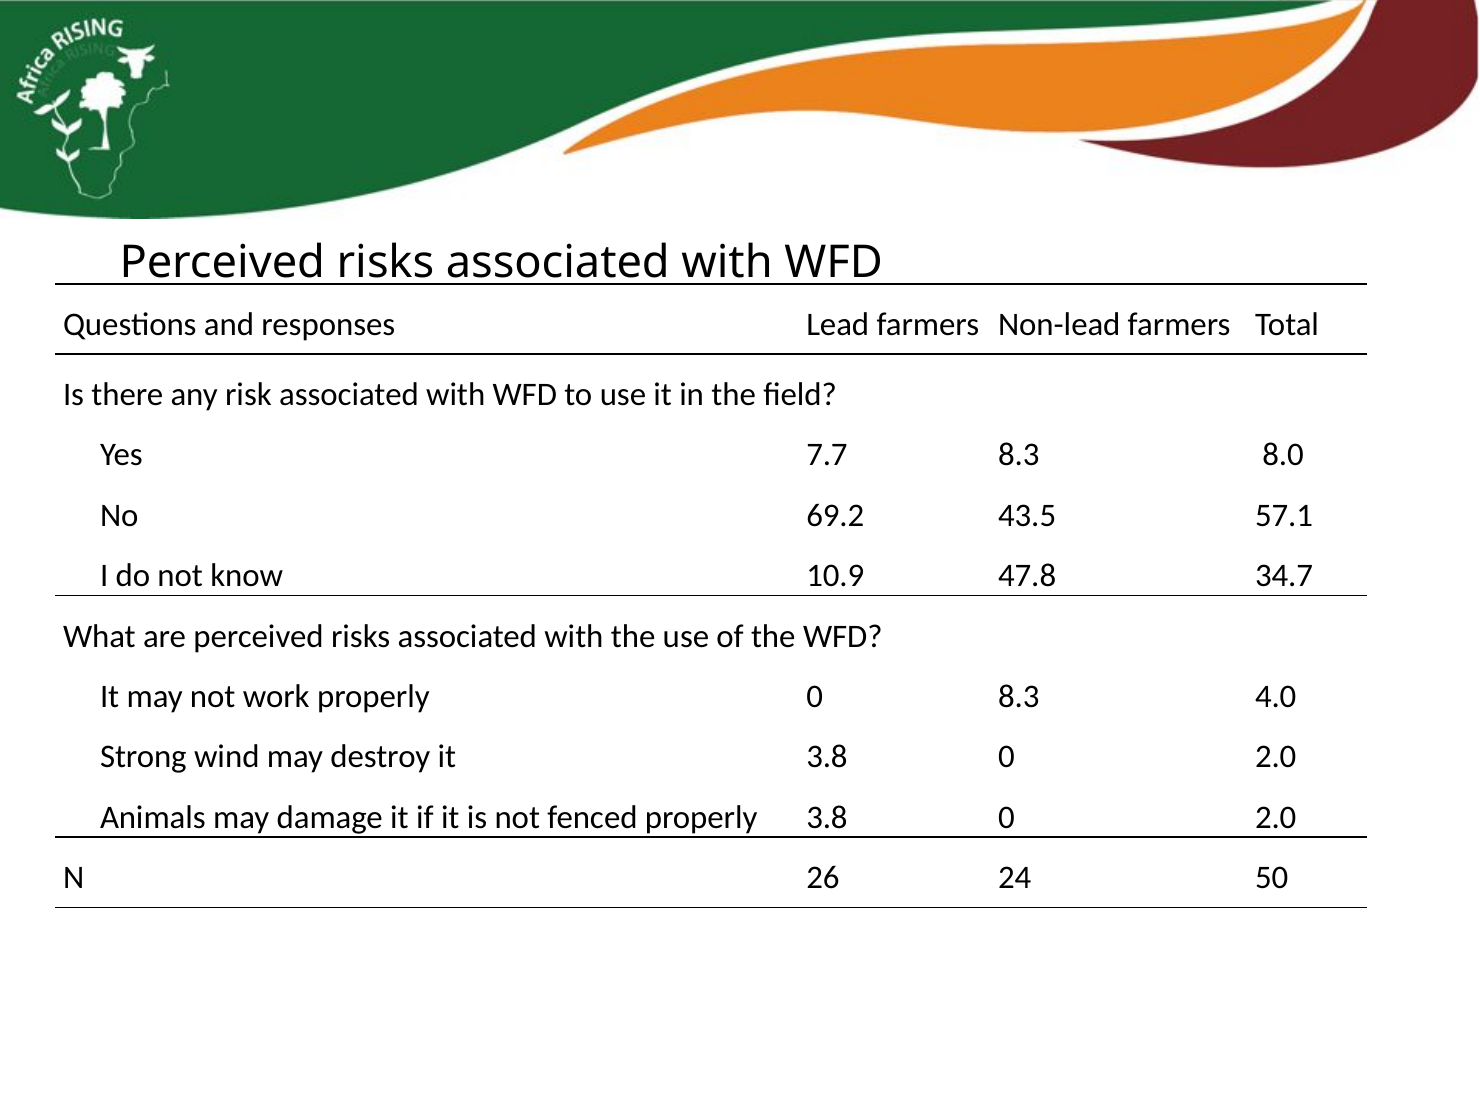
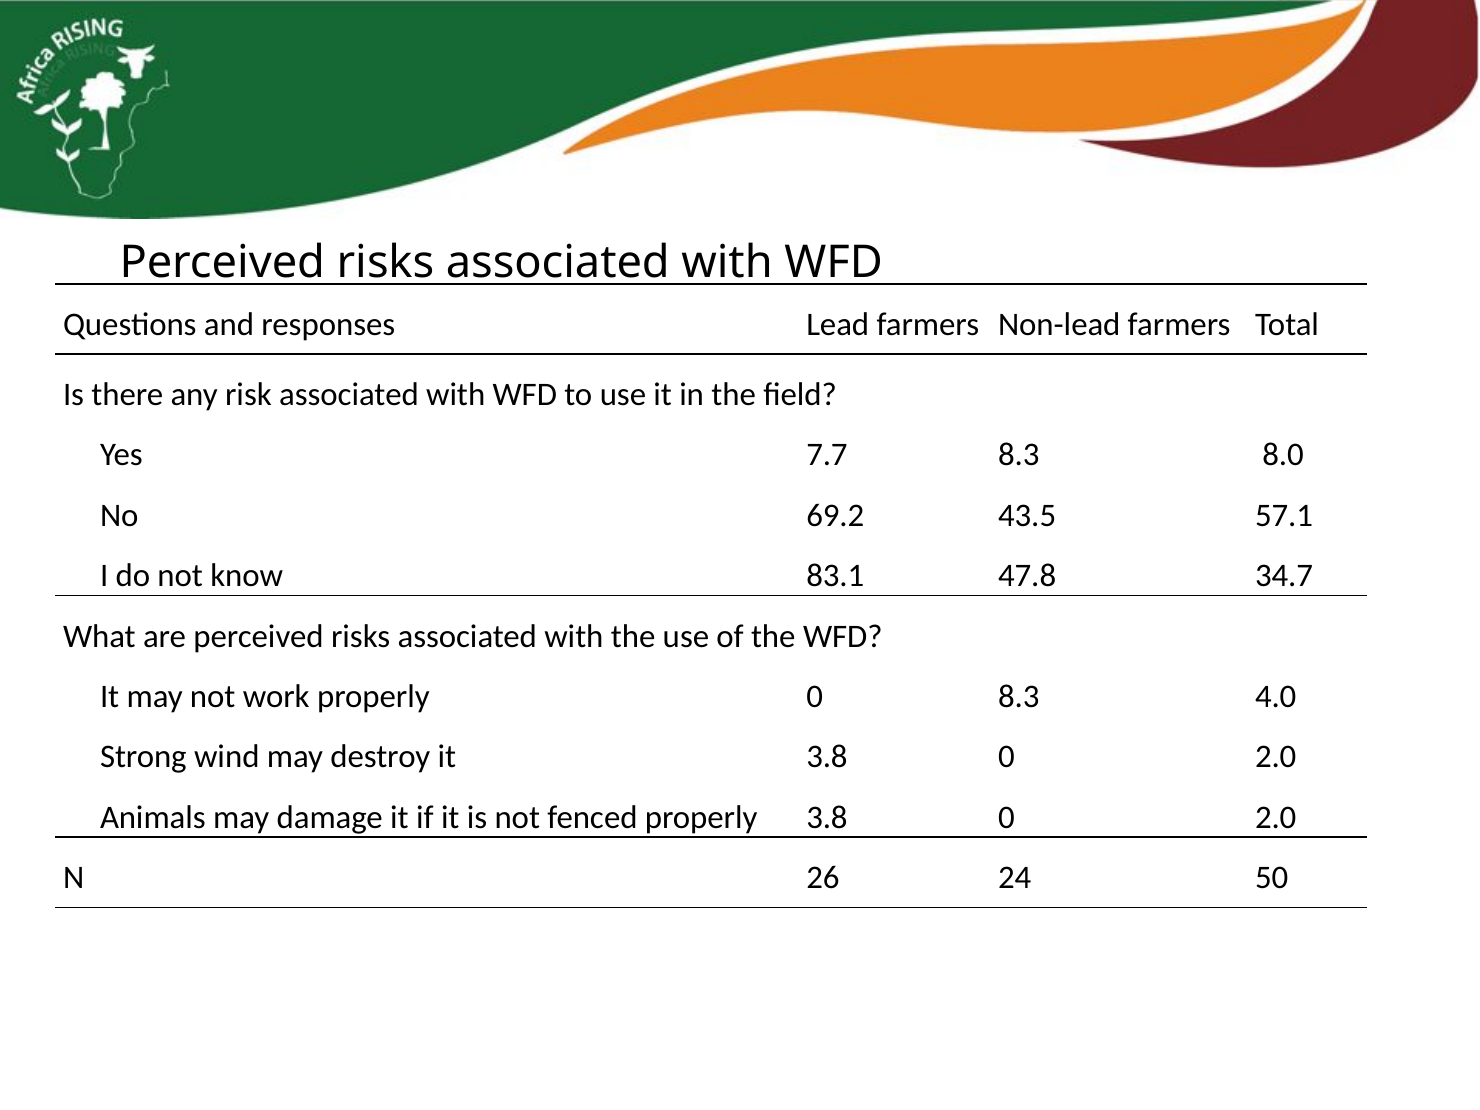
10.9: 10.9 -> 83.1
